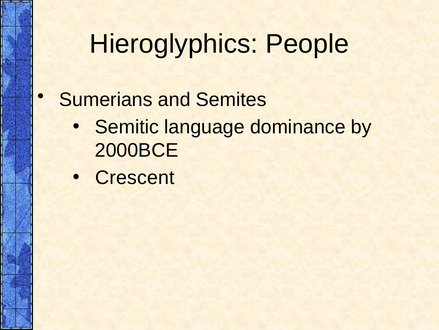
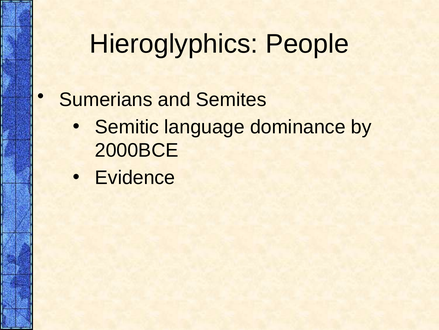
Crescent: Crescent -> Evidence
